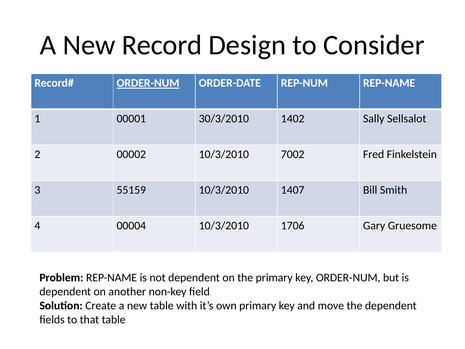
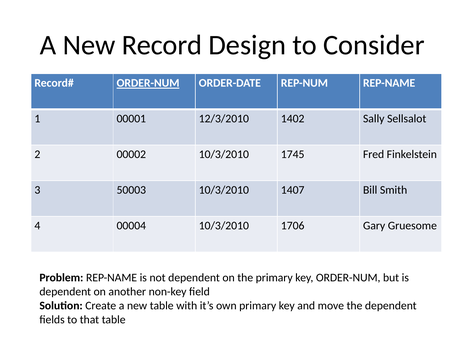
30/3/2010: 30/3/2010 -> 12/3/2010
7002: 7002 -> 1745
55159: 55159 -> 50003
